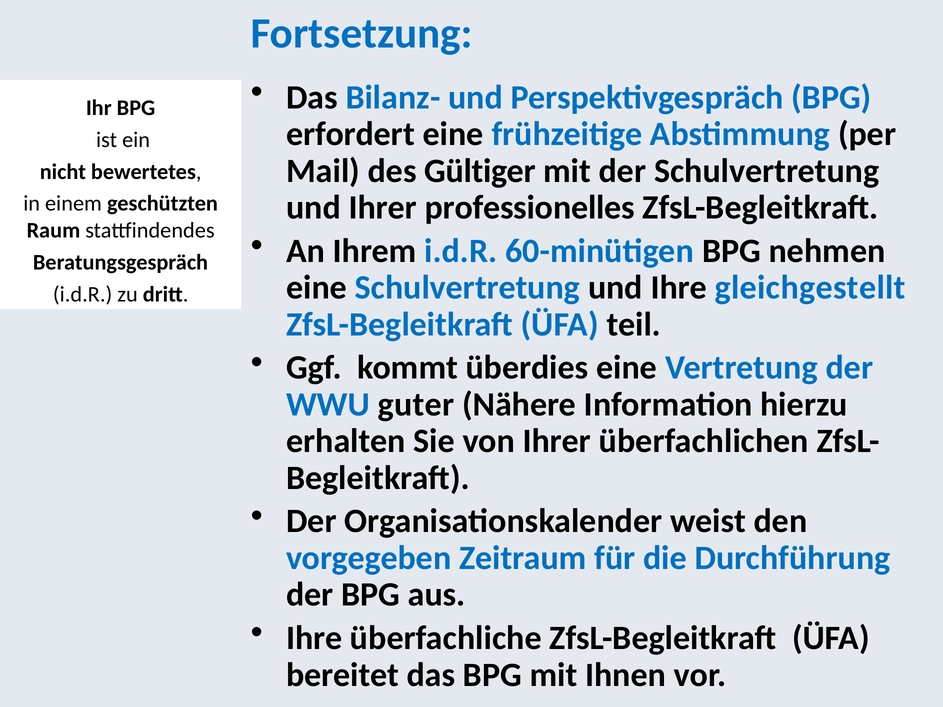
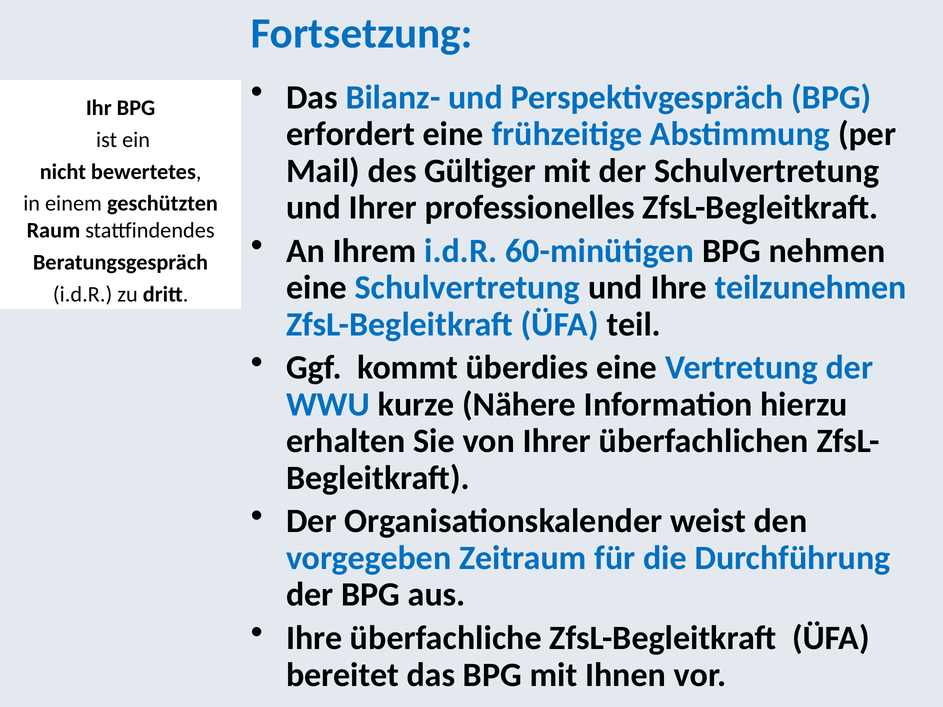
gleichgestellt: gleichgestellt -> teilzunehmen
guter: guter -> kurze
